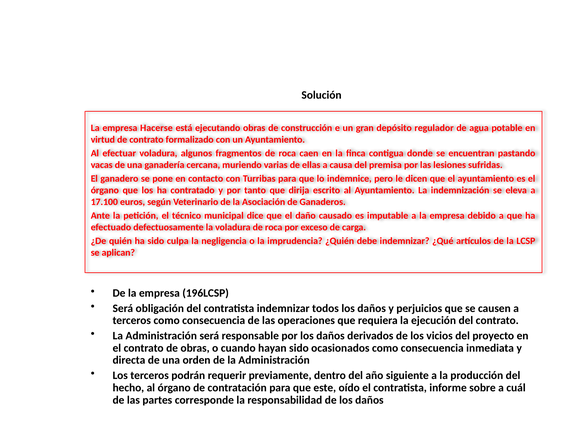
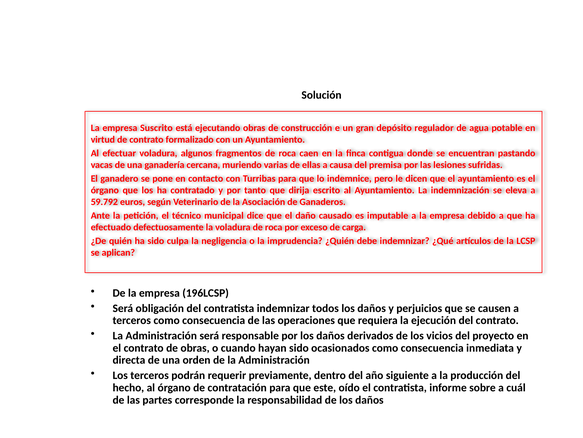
Hacerse: Hacerse -> Suscrito
17.100: 17.100 -> 59.792
